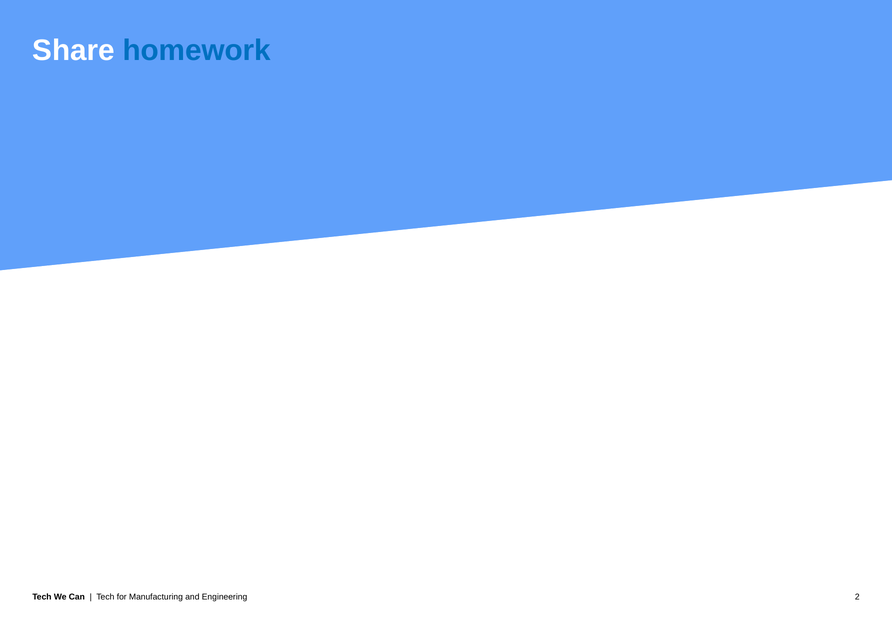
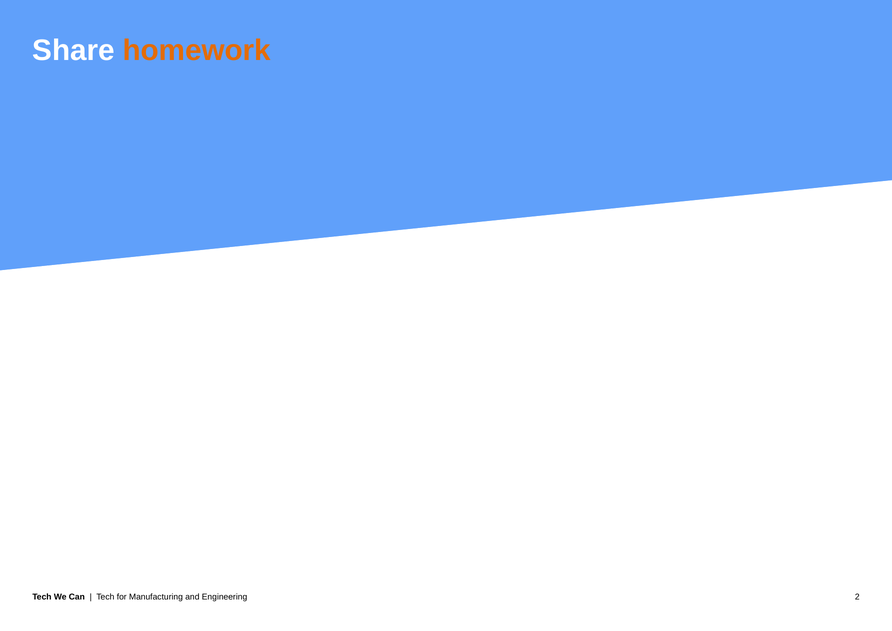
homework colour: blue -> orange
